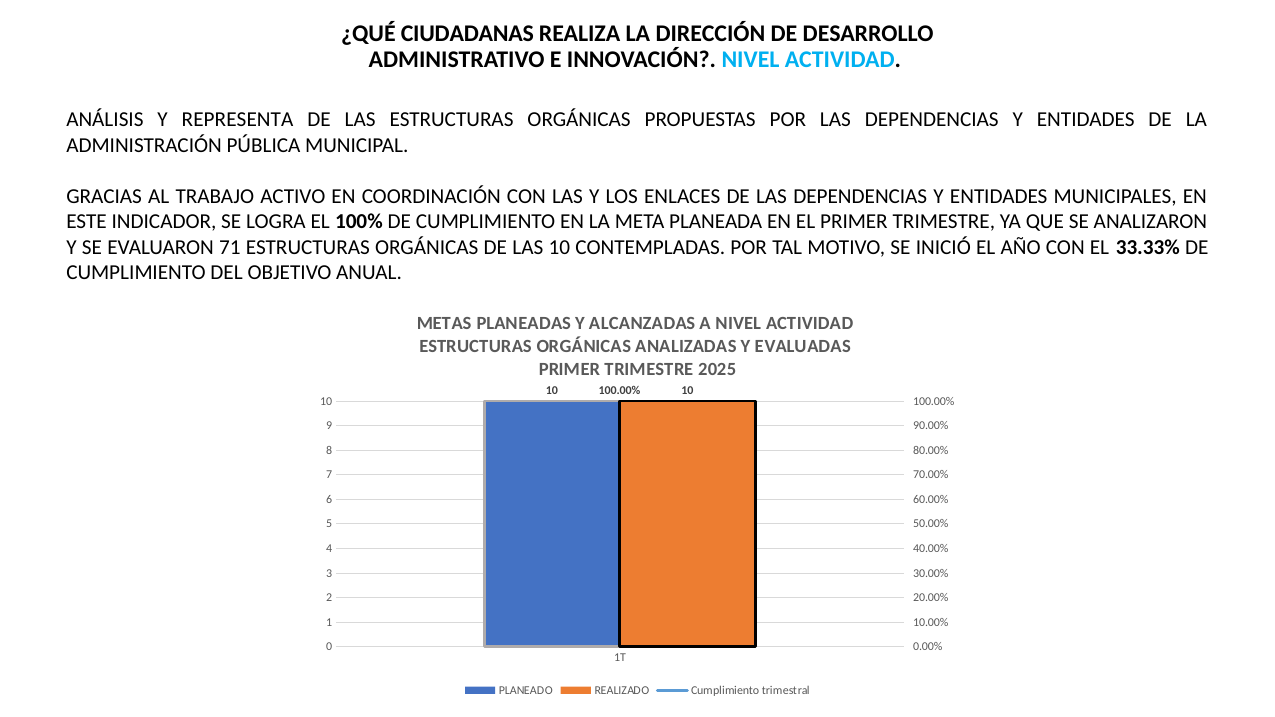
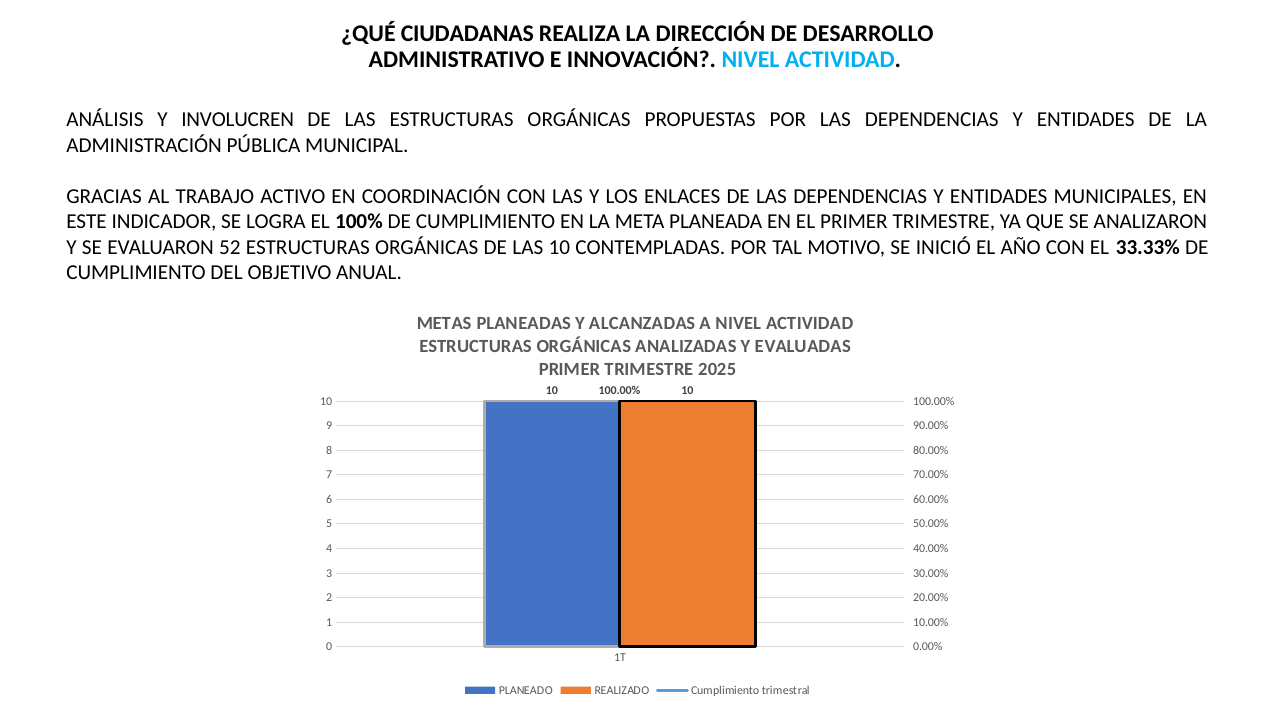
REPRESENTA: REPRESENTA -> INVOLUCREN
71: 71 -> 52
